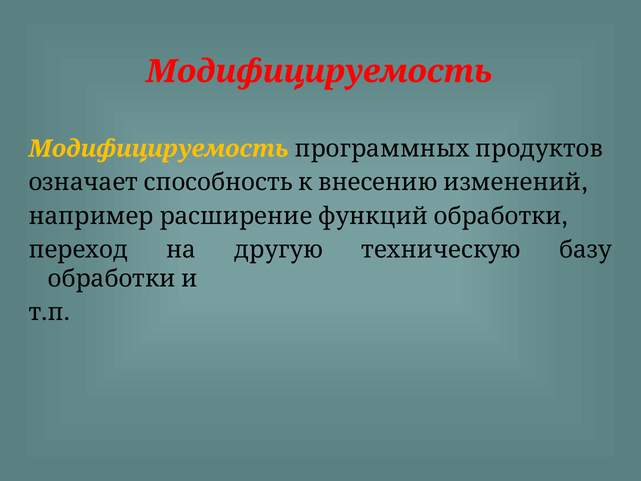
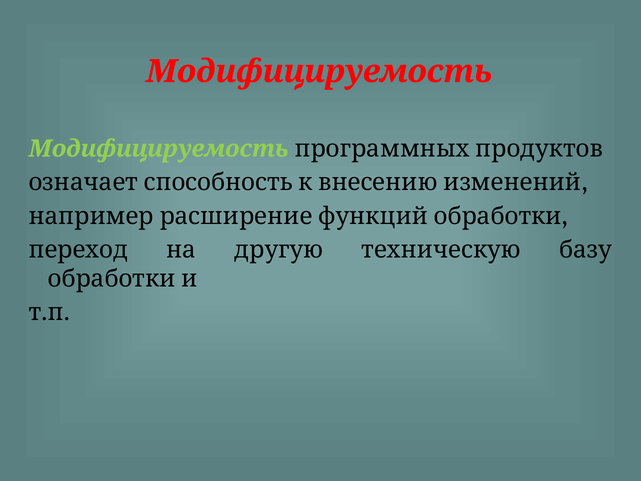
Модифицируемость at (159, 149) colour: yellow -> light green
